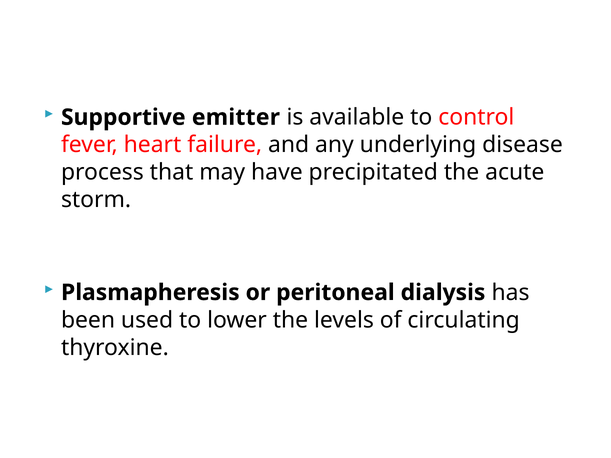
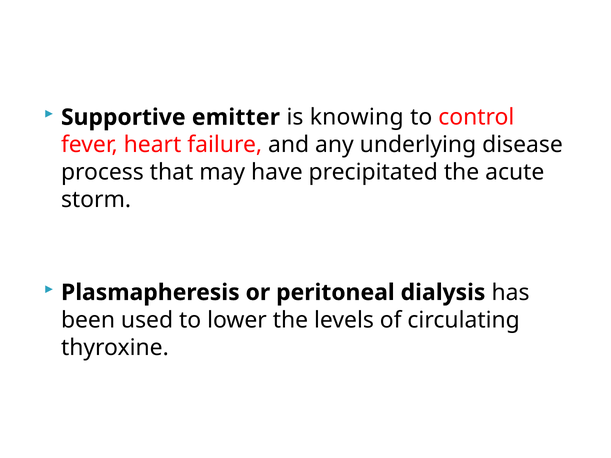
available: available -> knowing
